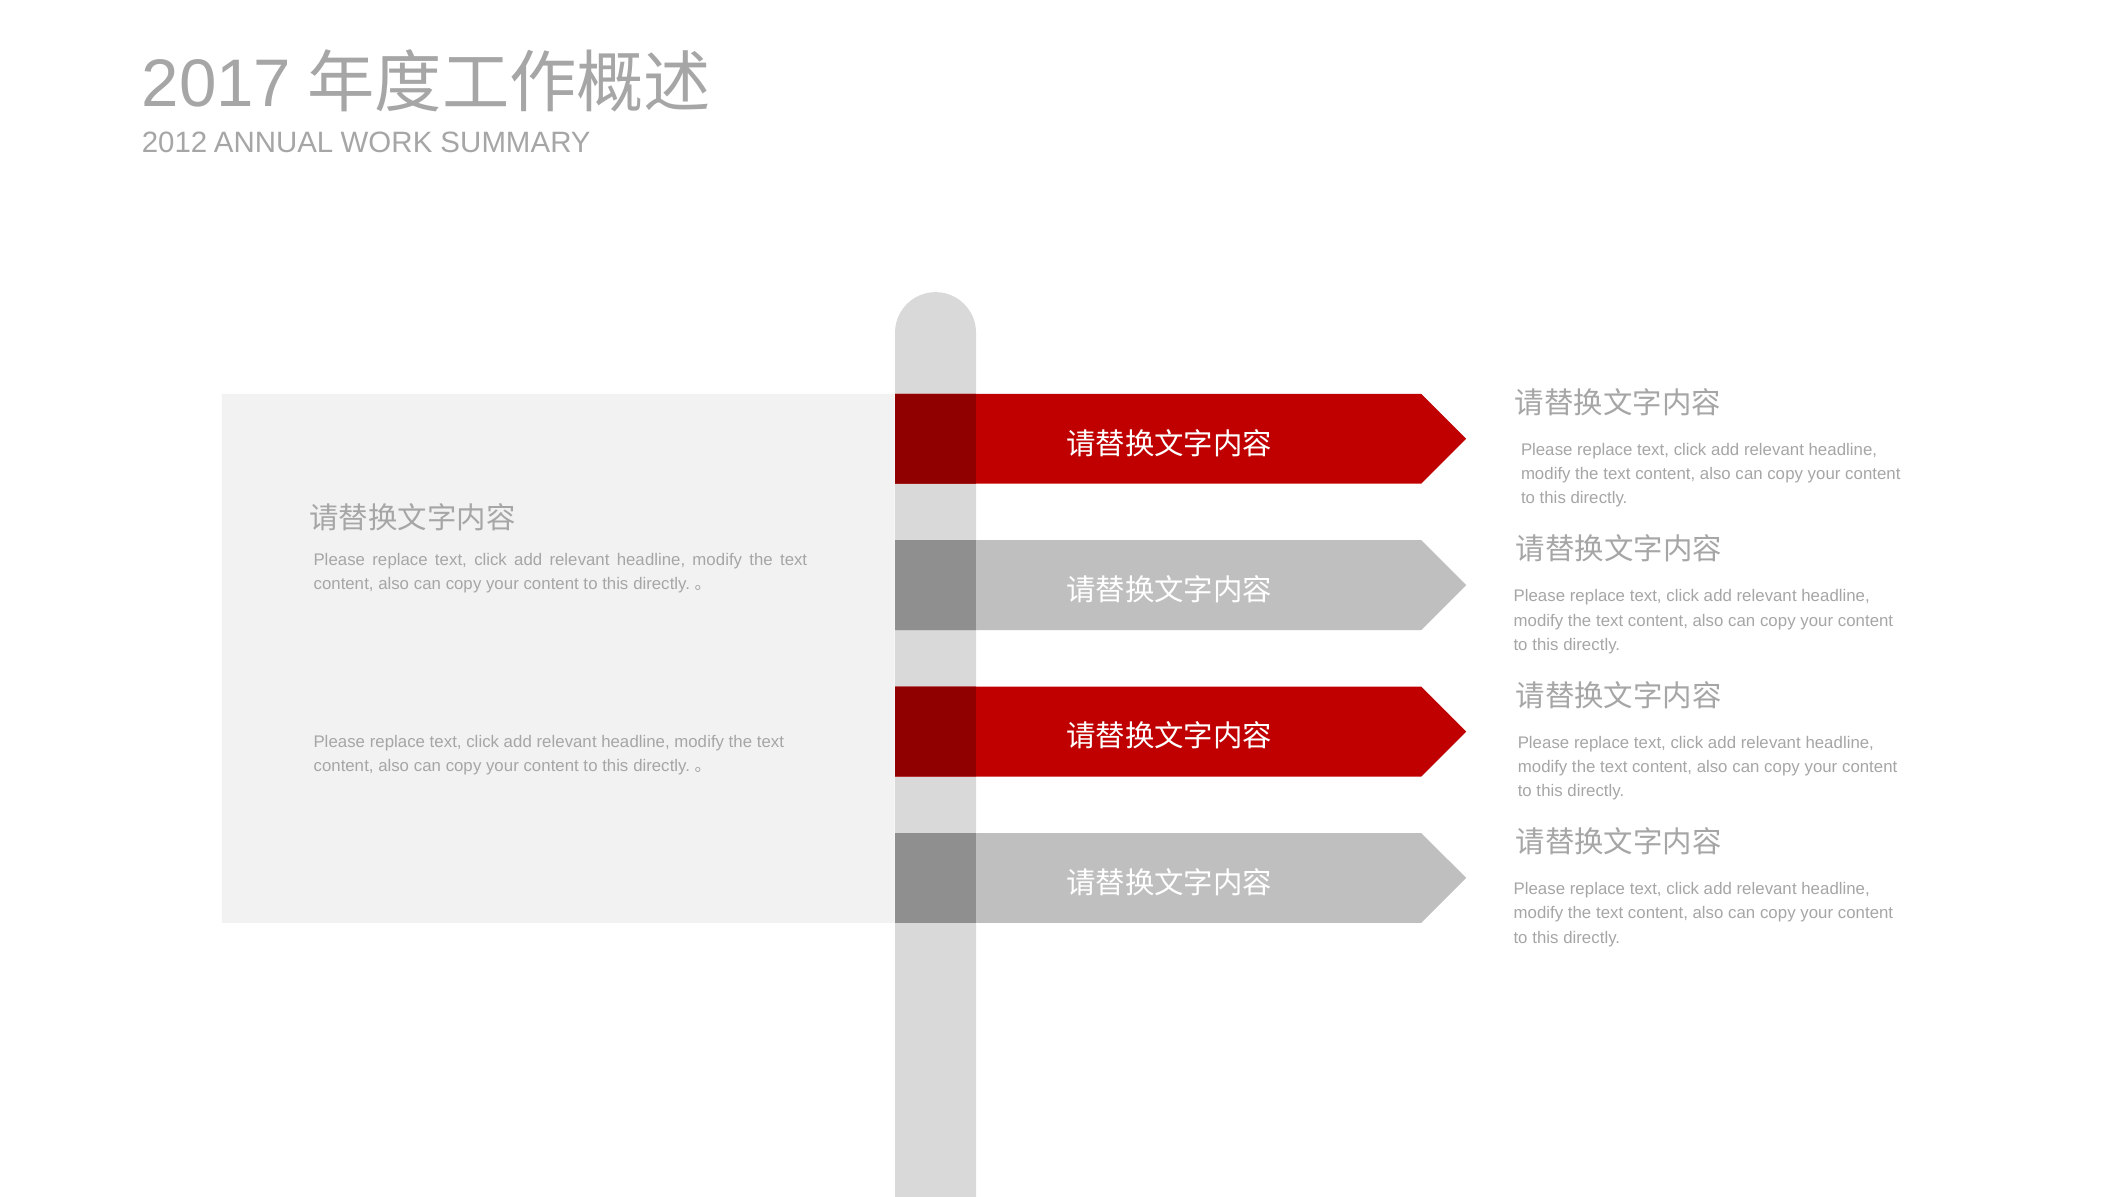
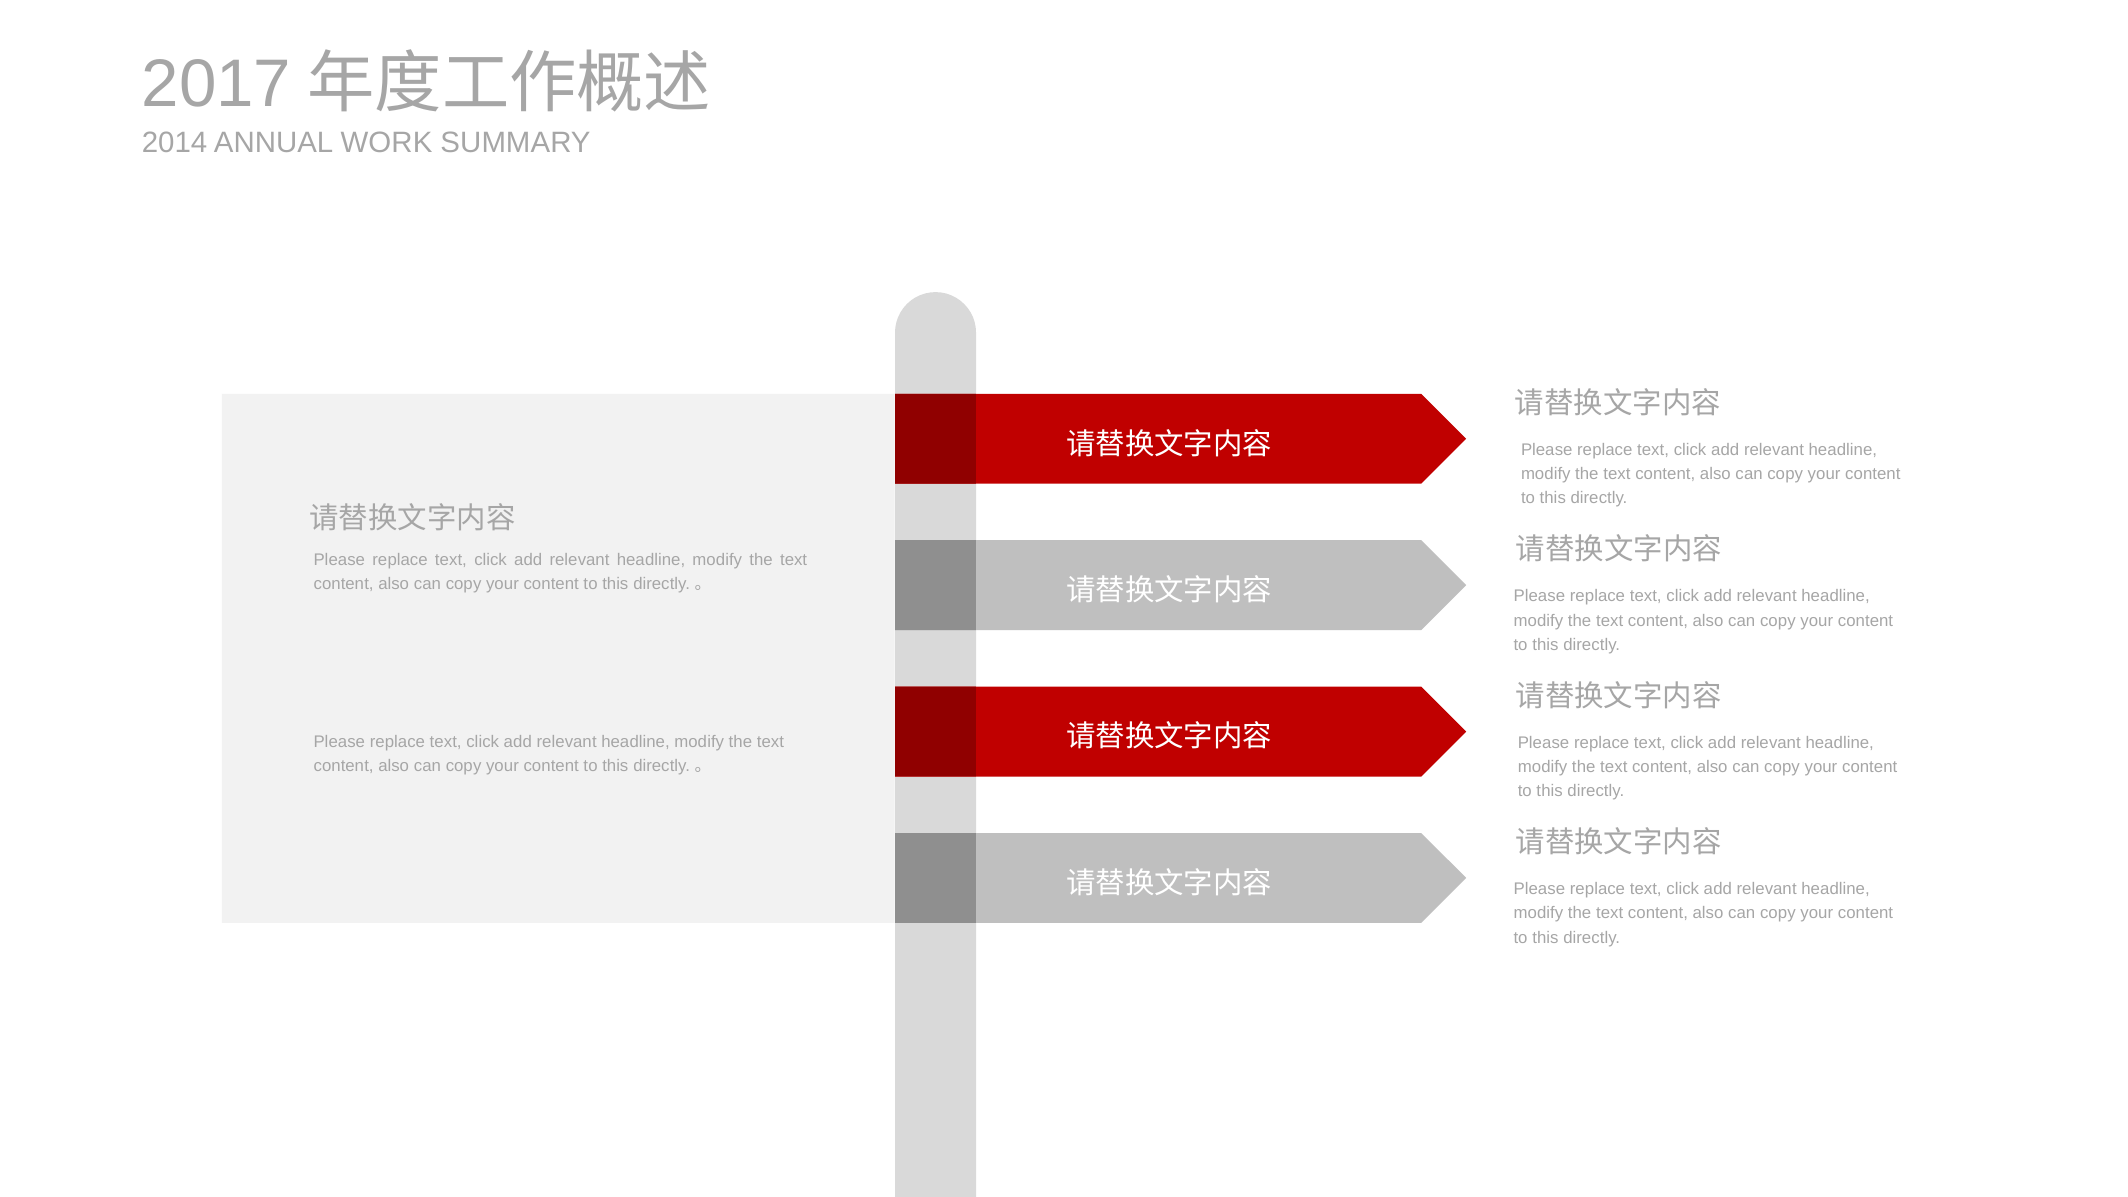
2012: 2012 -> 2014
